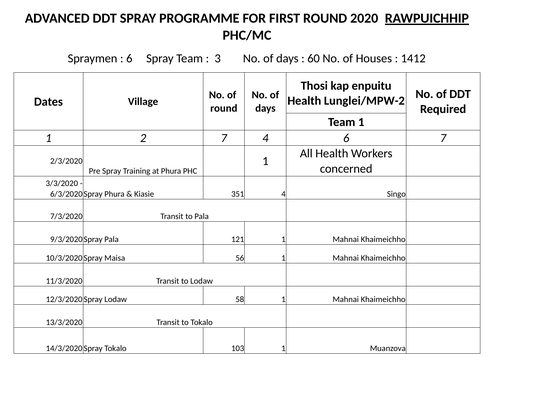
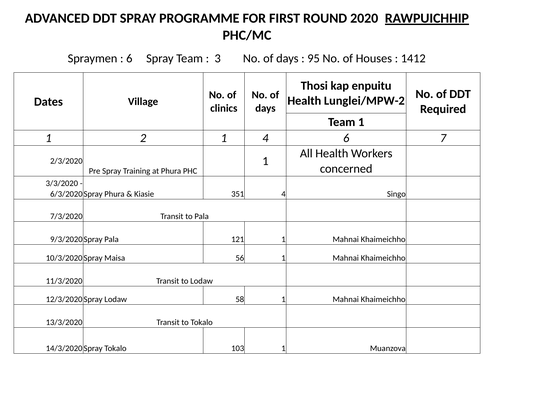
60: 60 -> 95
round at (224, 108): round -> clinics
2 7: 7 -> 1
